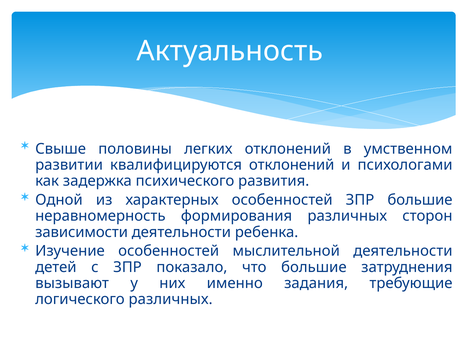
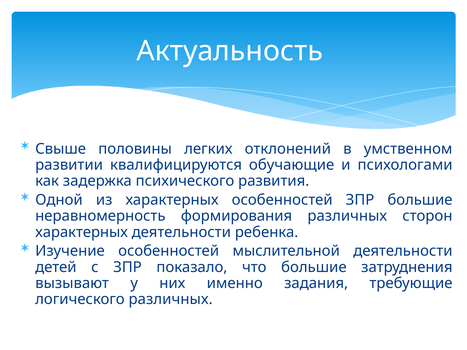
квалифицируются отклонений: отклонений -> обучающие
зависимости at (82, 232): зависимости -> характерных
